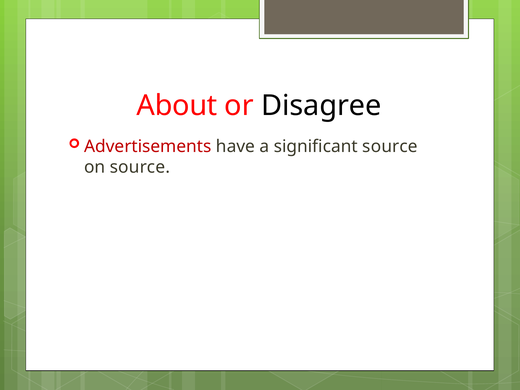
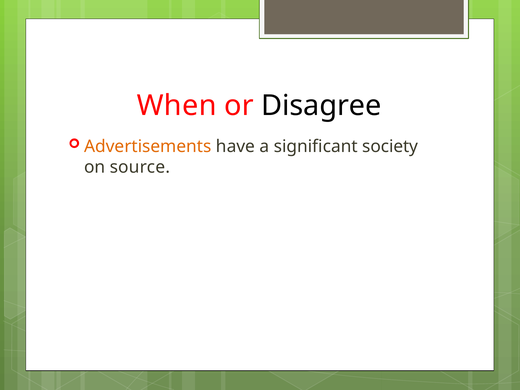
About: About -> When
Advertisements colour: red -> orange
significant source: source -> society
